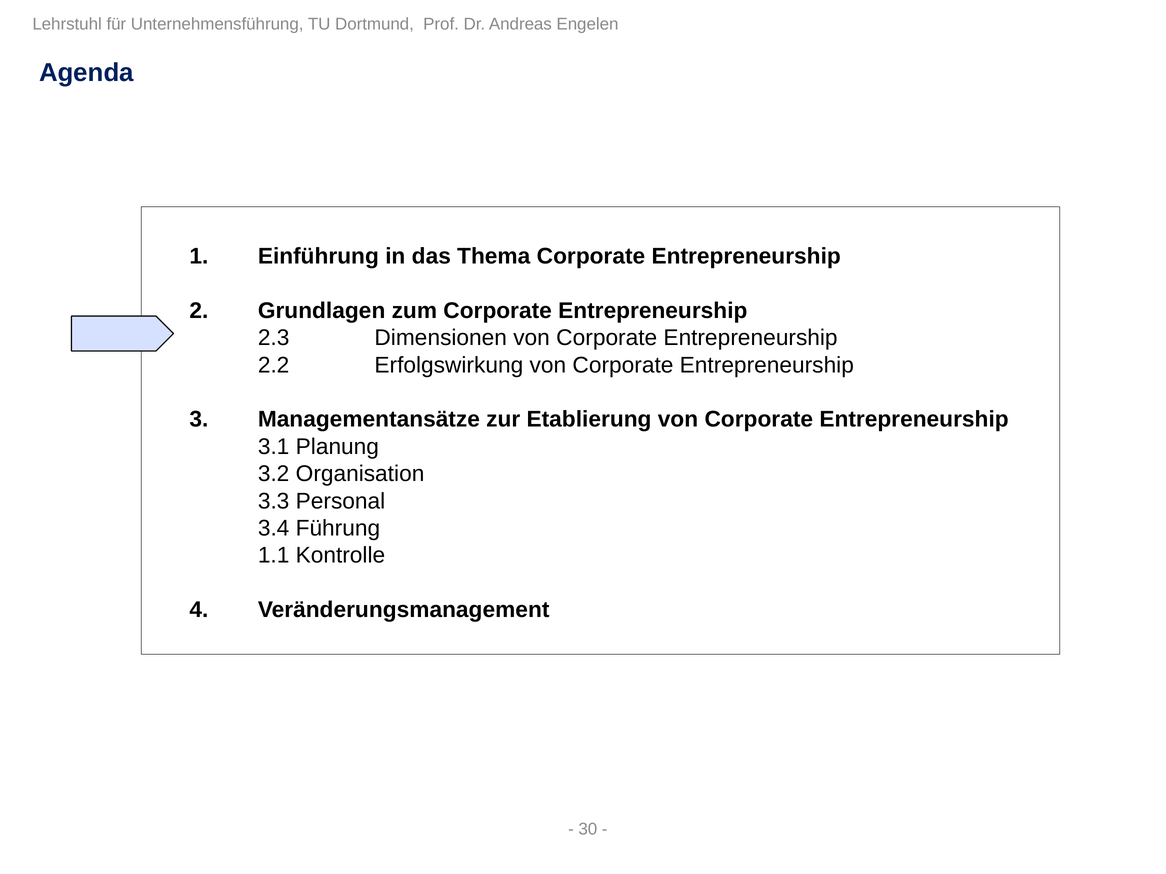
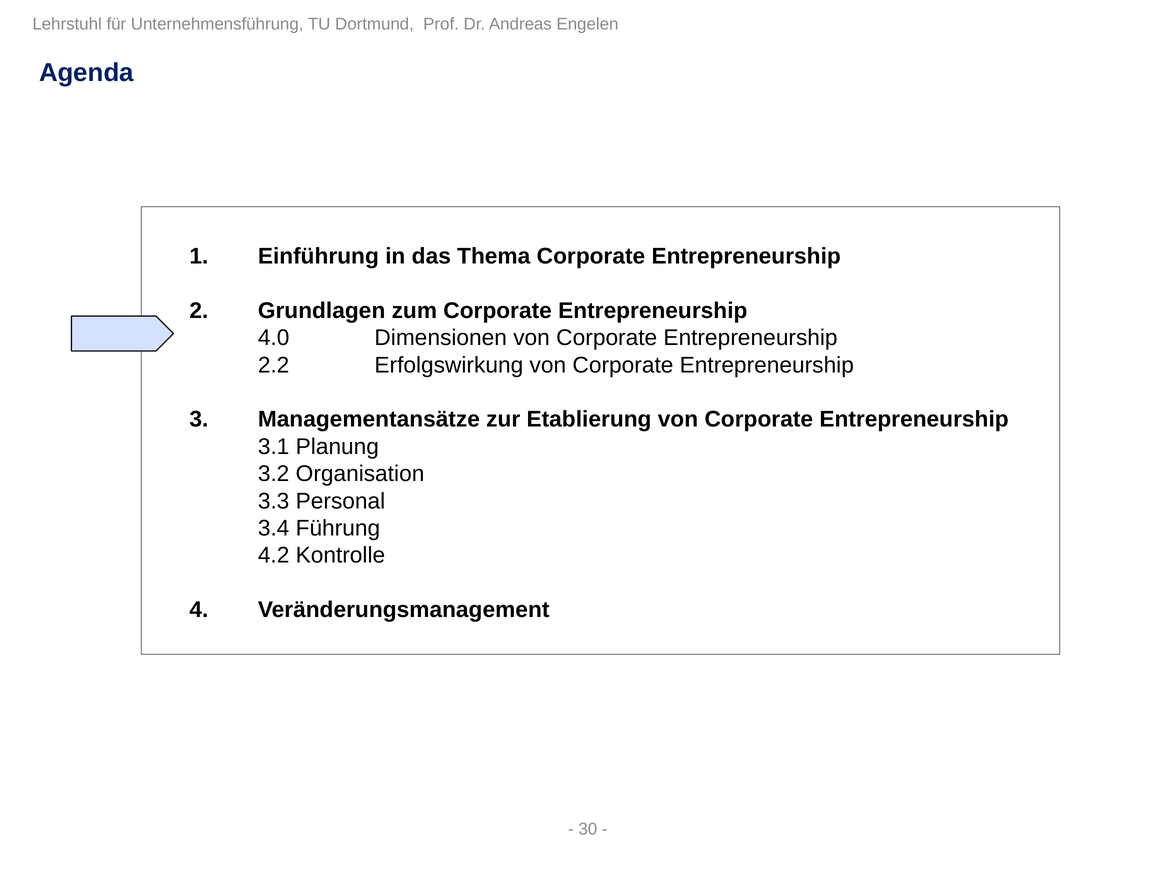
2.3: 2.3 -> 4.0
1.1: 1.1 -> 4.2
